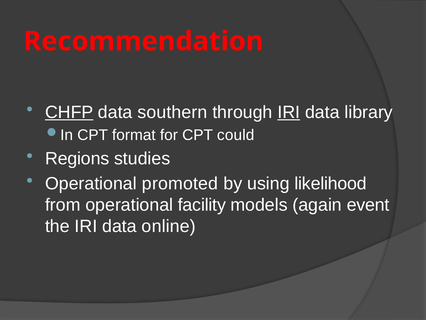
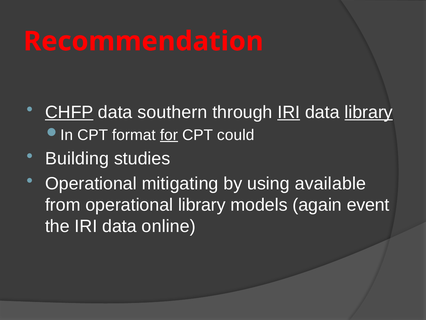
library at (369, 112) underline: none -> present
for underline: none -> present
Regions: Regions -> Building
promoted: promoted -> mitigating
likelihood: likelihood -> available
operational facility: facility -> library
